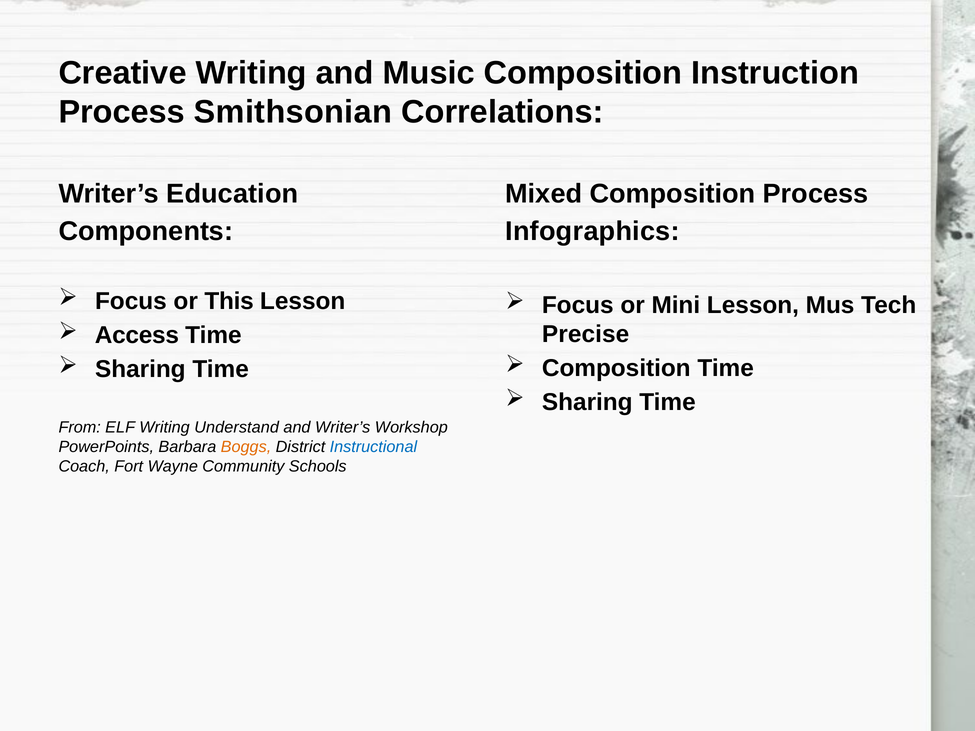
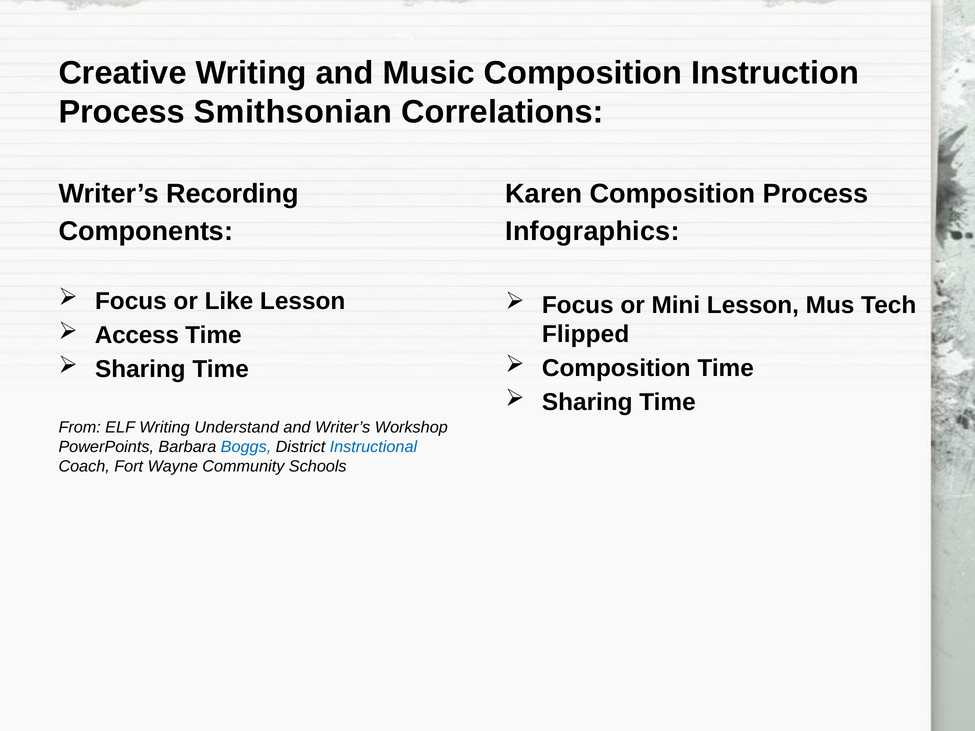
Education: Education -> Recording
Mixed: Mixed -> Karen
This: This -> Like
Precise: Precise -> Flipped
Boggs colour: orange -> blue
